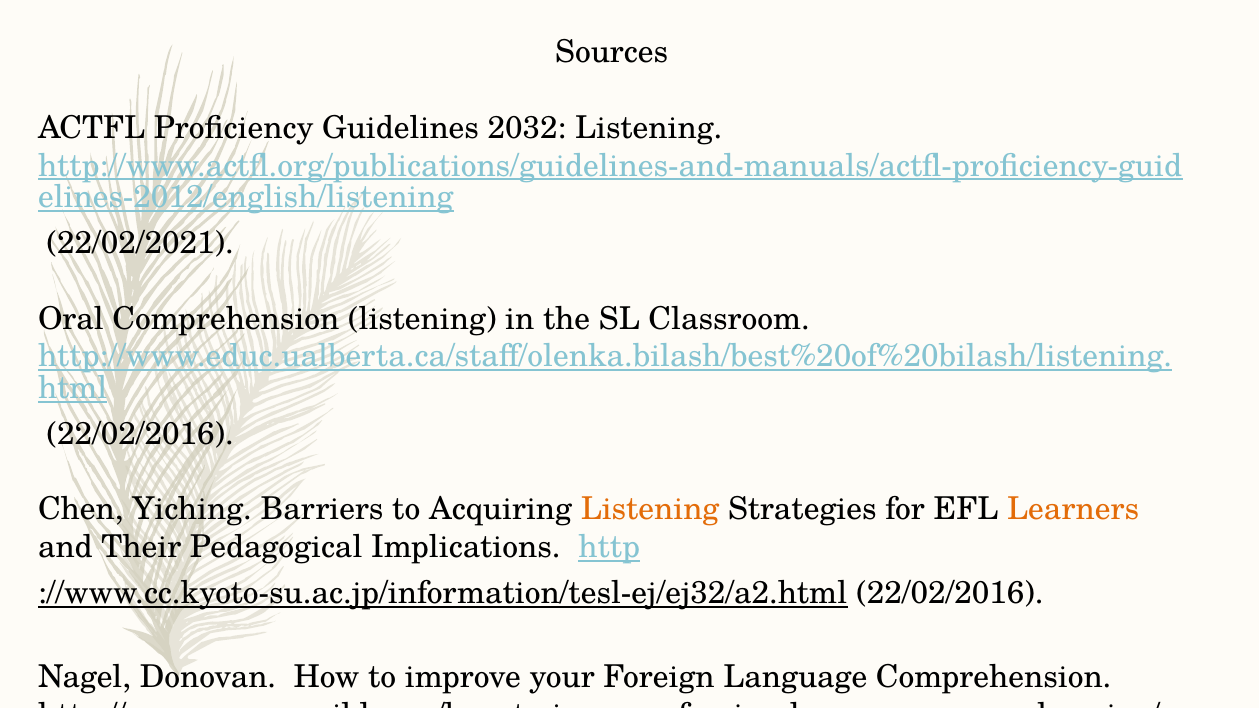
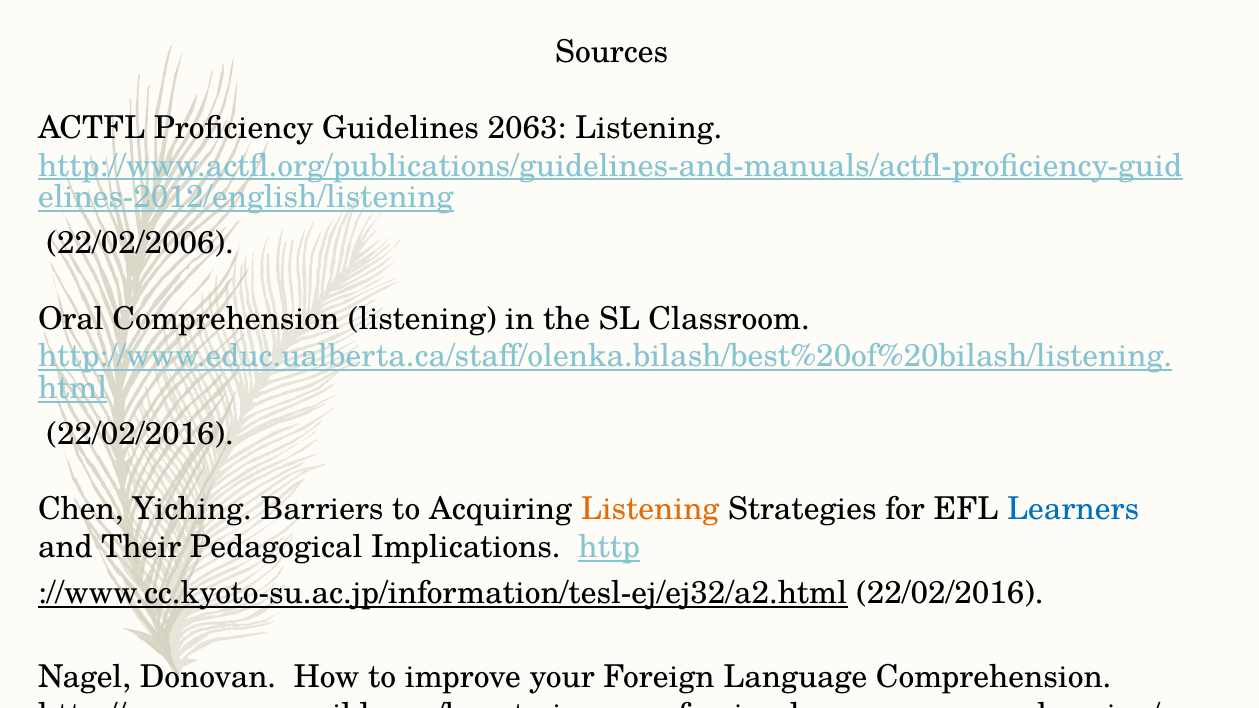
2032: 2032 -> 2063
22/02/2021: 22/02/2021 -> 22/02/2006
Learners colour: orange -> blue
